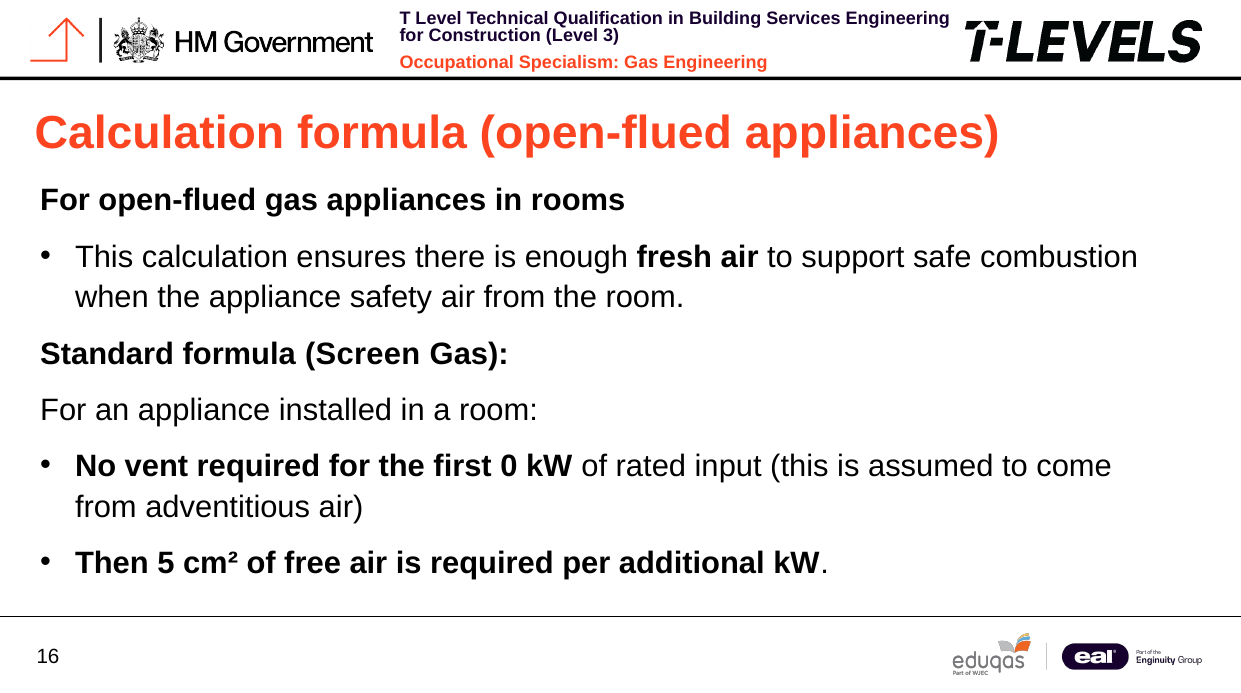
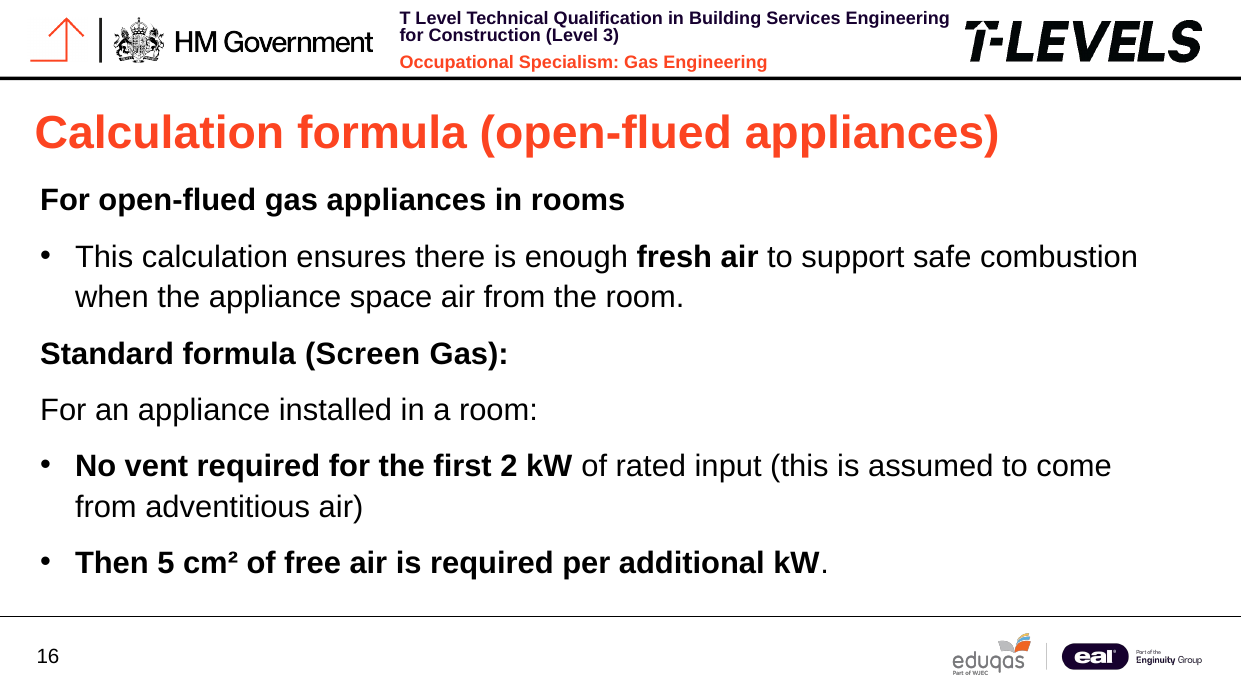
safety: safety -> space
0: 0 -> 2
